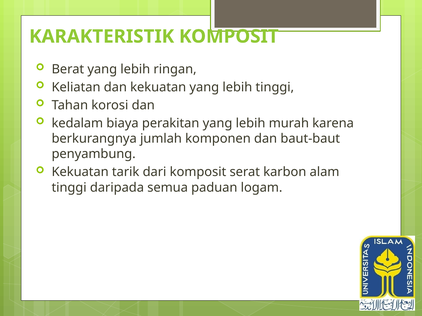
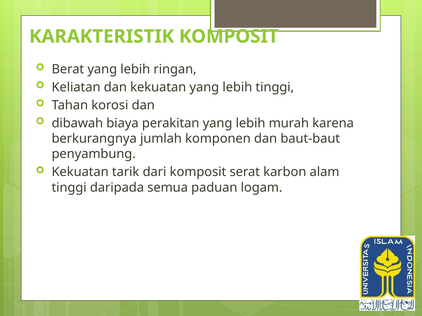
kedalam: kedalam -> dibawah
